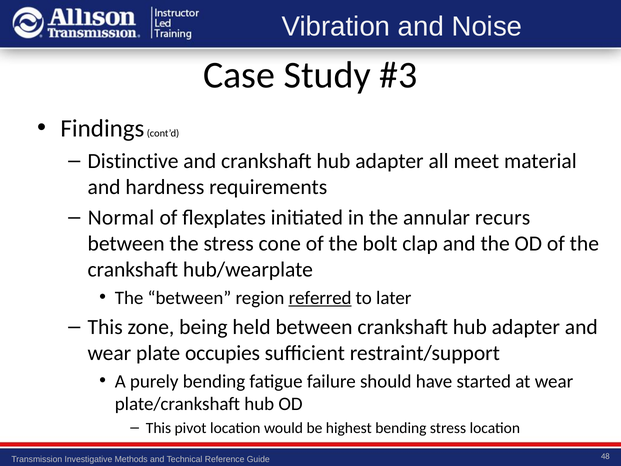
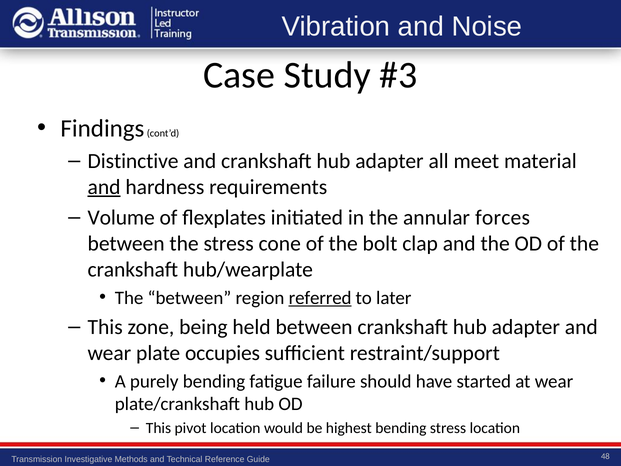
and at (104, 187) underline: none -> present
Normal: Normal -> Volume
recurs: recurs -> forces
